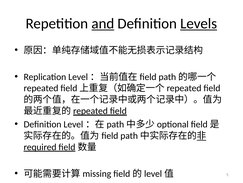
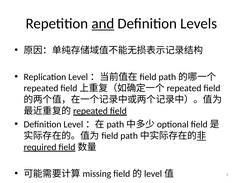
Levels underline: present -> none
